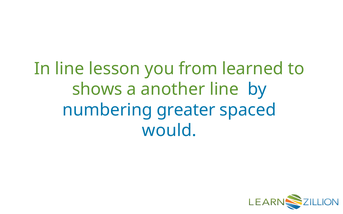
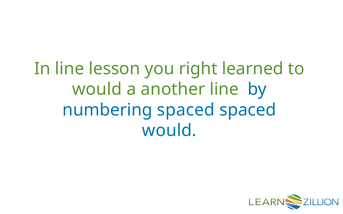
from: from -> right
shows at (97, 89): shows -> would
numbering greater: greater -> spaced
